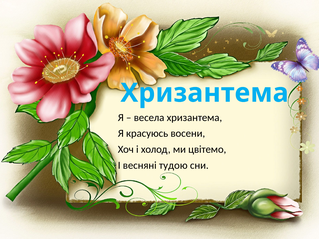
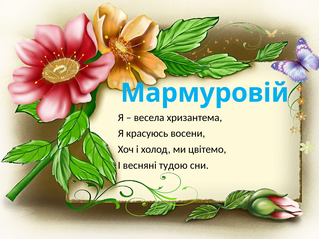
Хризантема at (205, 93): Хризантема -> Мармуровій
